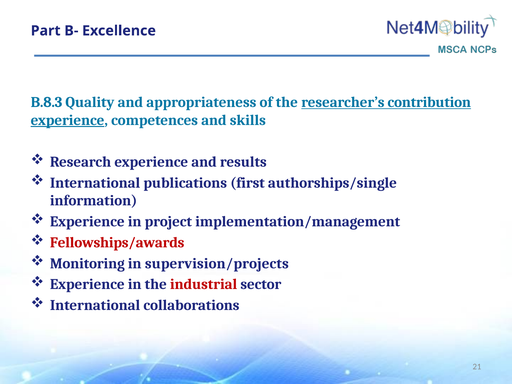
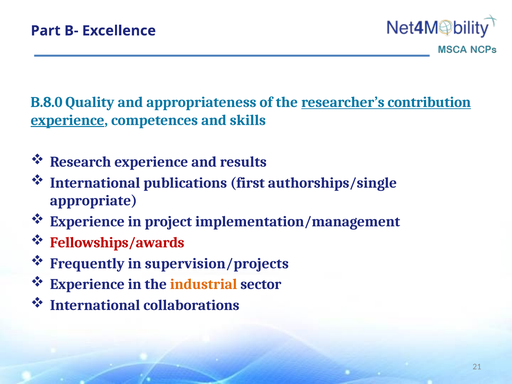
B.8.3: B.8.3 -> B.8.0
information: information -> appropriate
Monitoring: Monitoring -> Frequently
industrial colour: red -> orange
